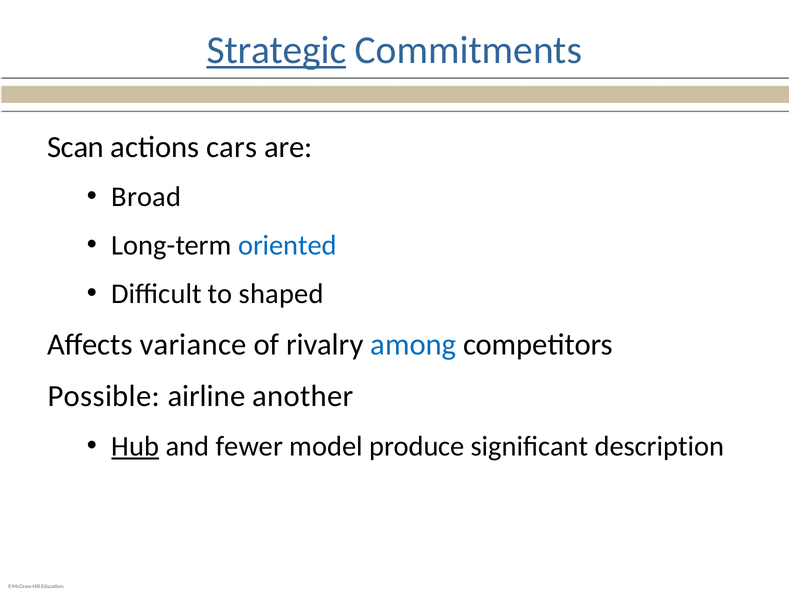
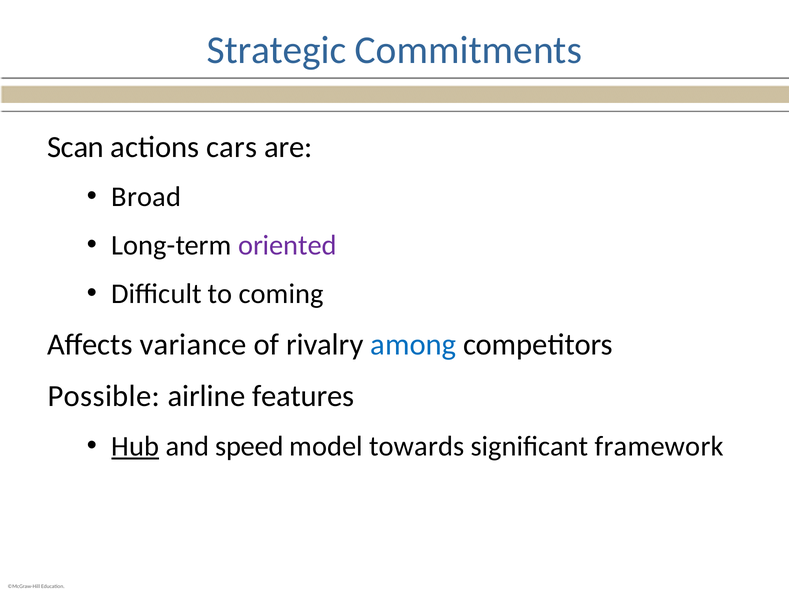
Strategic underline: present -> none
oriented colour: blue -> purple
shaped: shaped -> coming
another: another -> features
fewer: fewer -> speed
produce: produce -> towards
description: description -> framework
